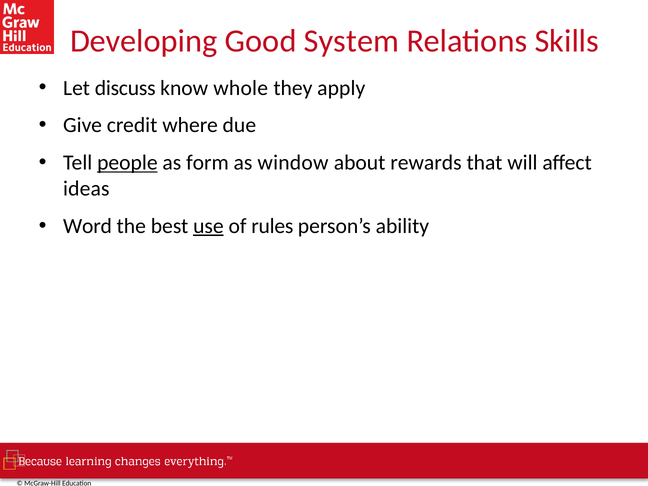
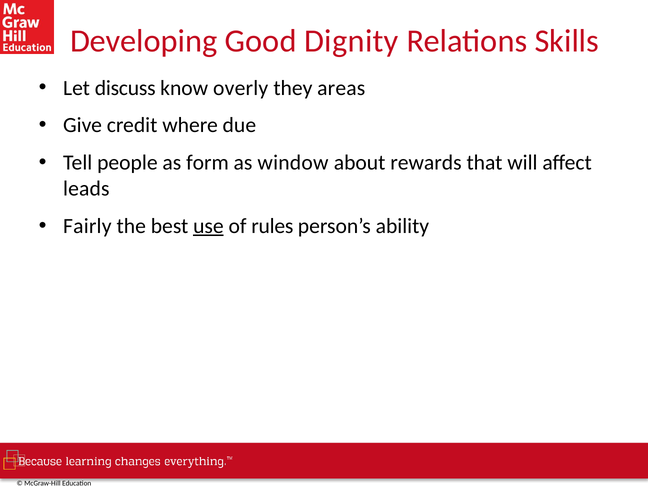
System: System -> Dignity
whole: whole -> overly
apply: apply -> areas
people underline: present -> none
ideas: ideas -> leads
Word: Word -> Fairly
